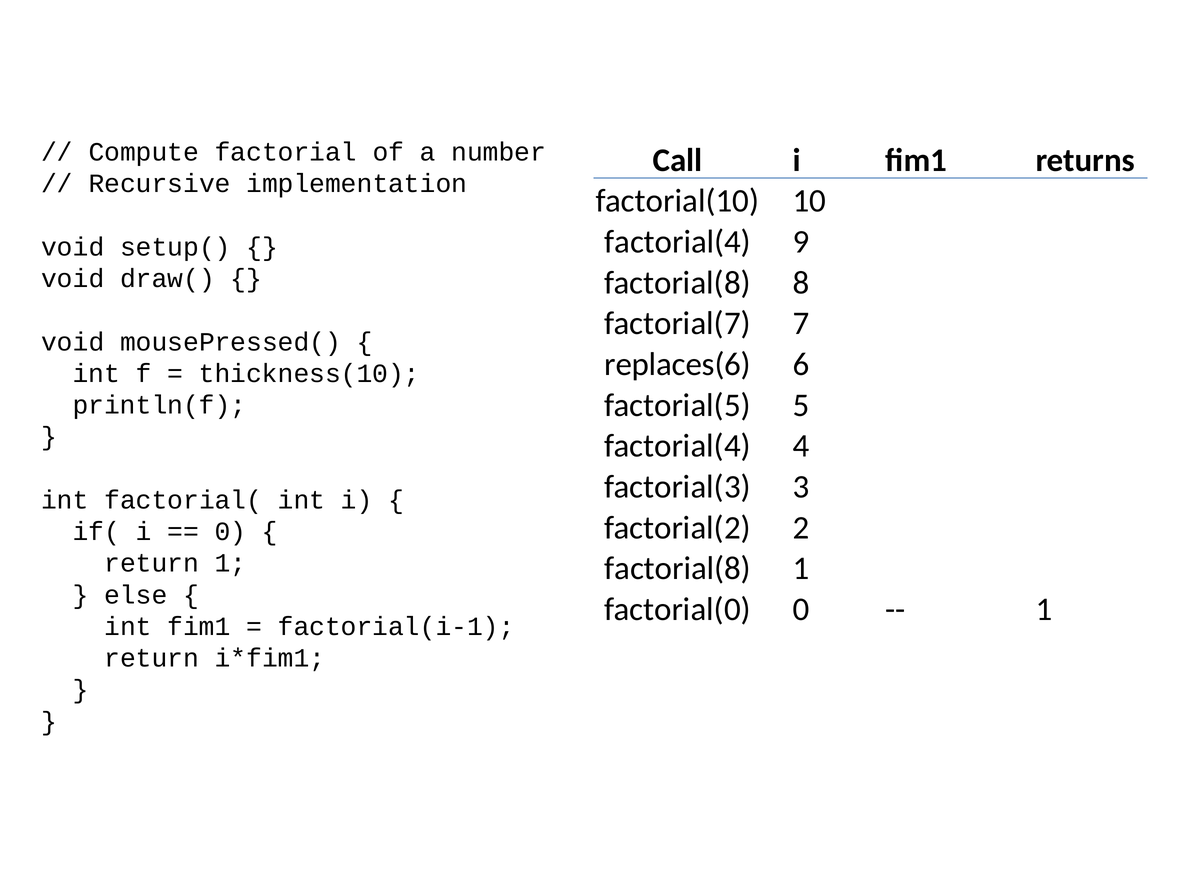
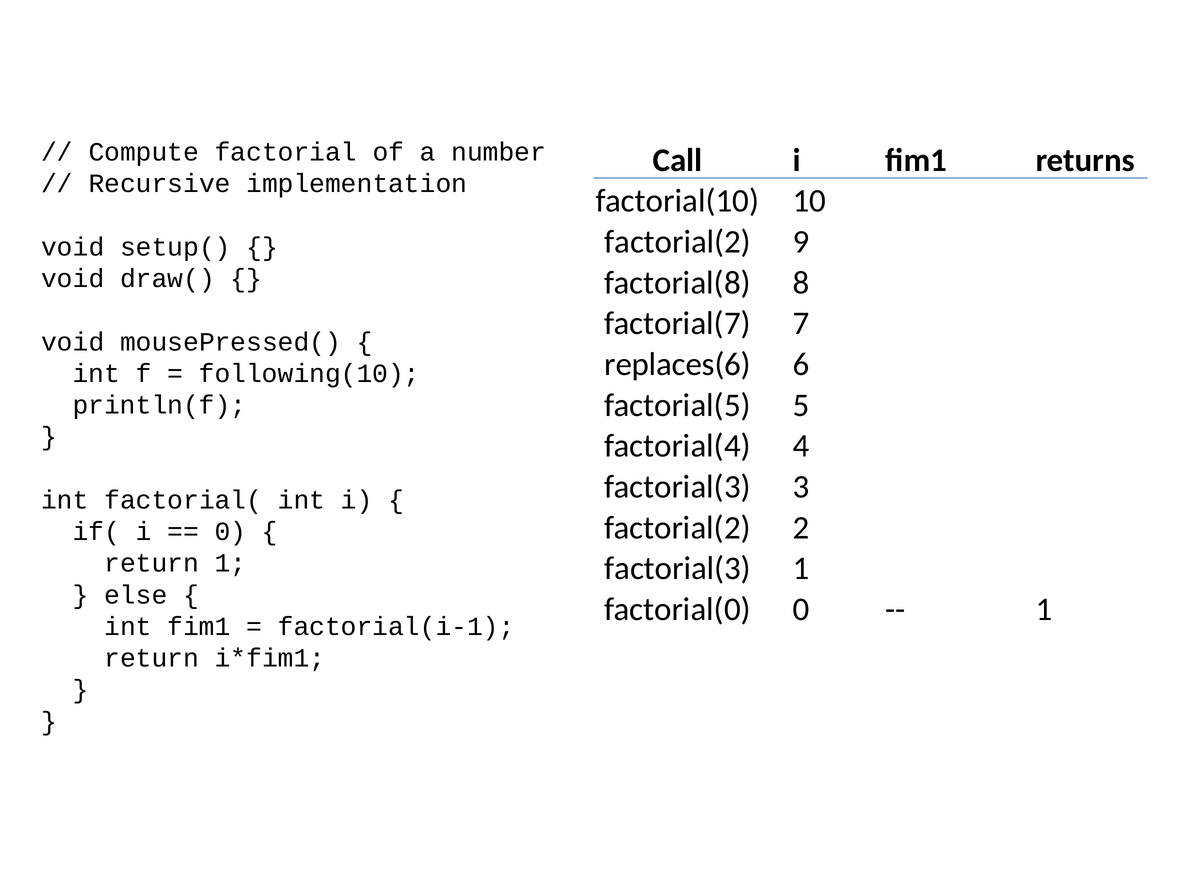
factorial(4 at (678, 242): factorial(4 -> factorial(2
thickness(10: thickness(10 -> following(10
factorial(8 at (678, 569): factorial(8 -> factorial(3
